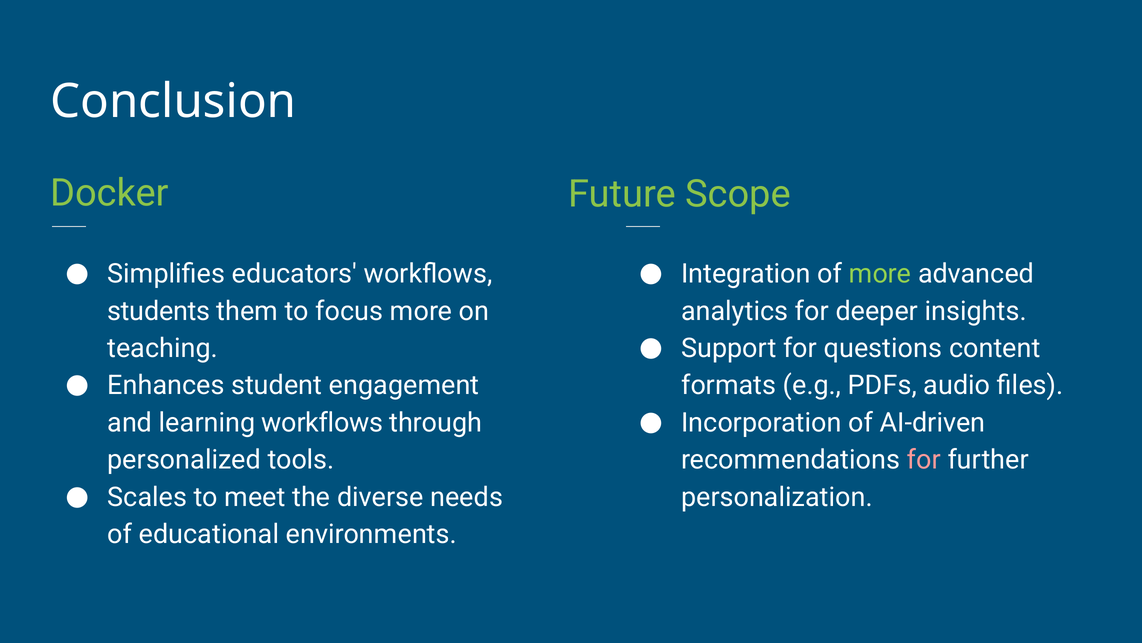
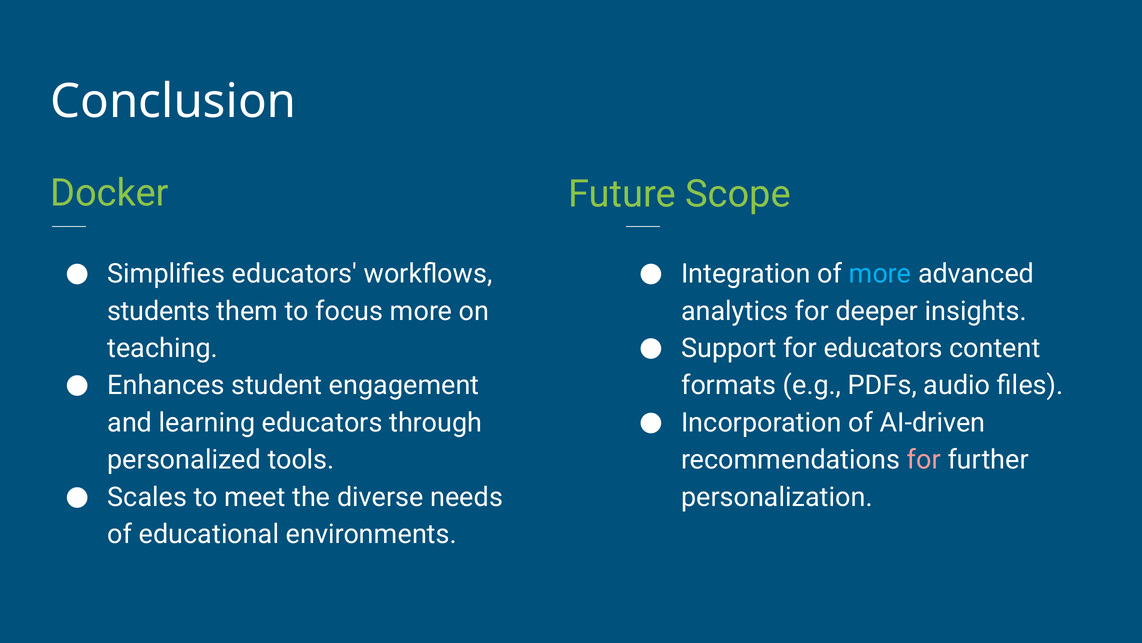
more at (880, 274) colour: light green -> light blue
for questions: questions -> educators
learning workflows: workflows -> educators
